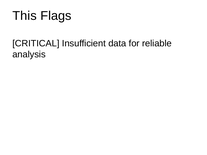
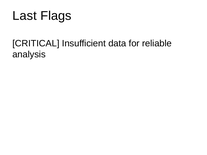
This: This -> Last
